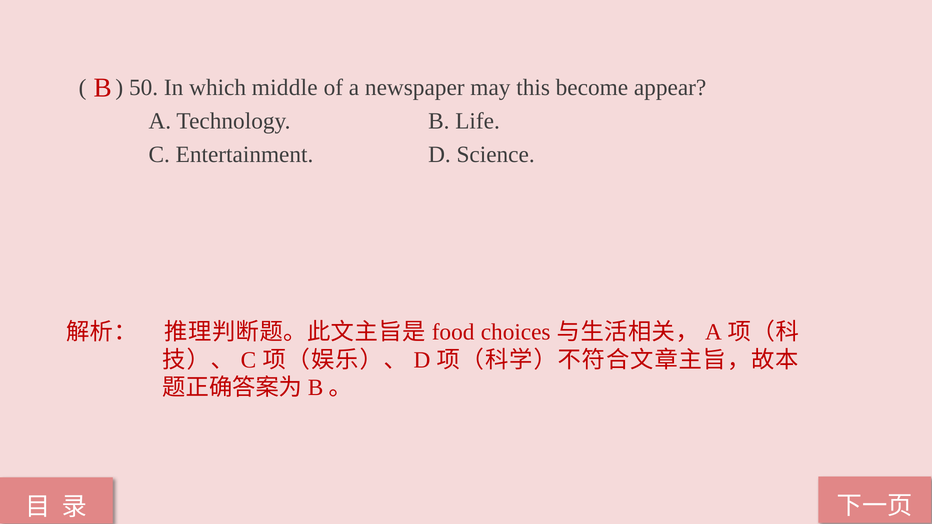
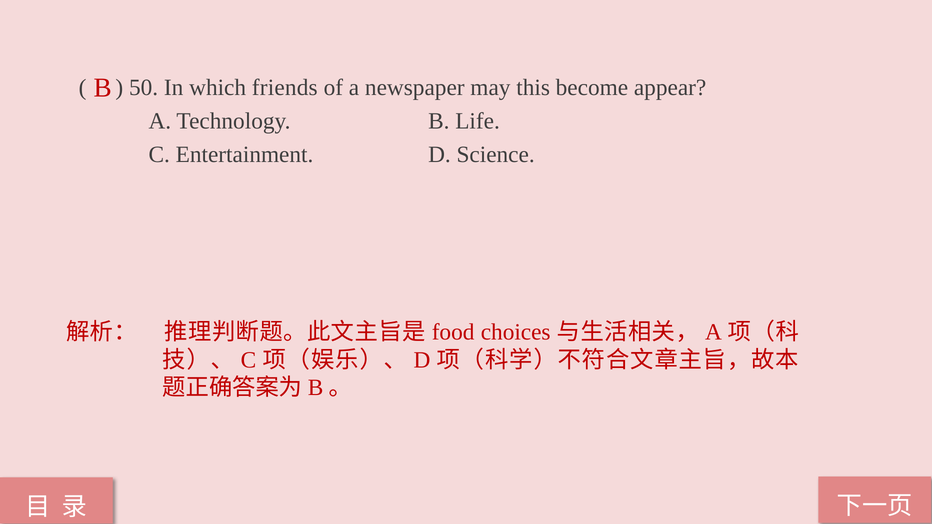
middle: middle -> friends
